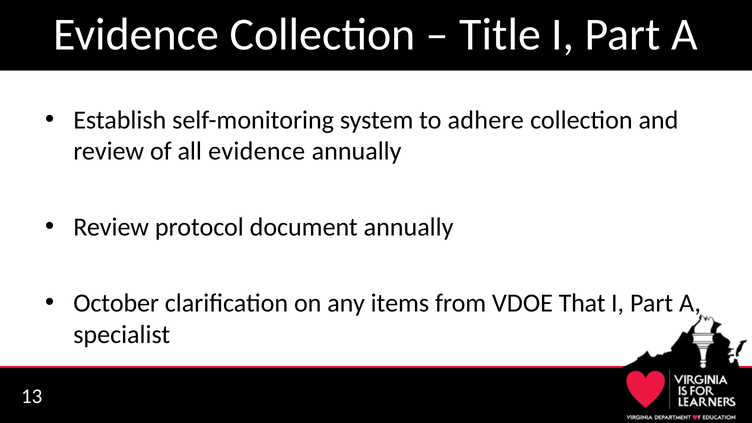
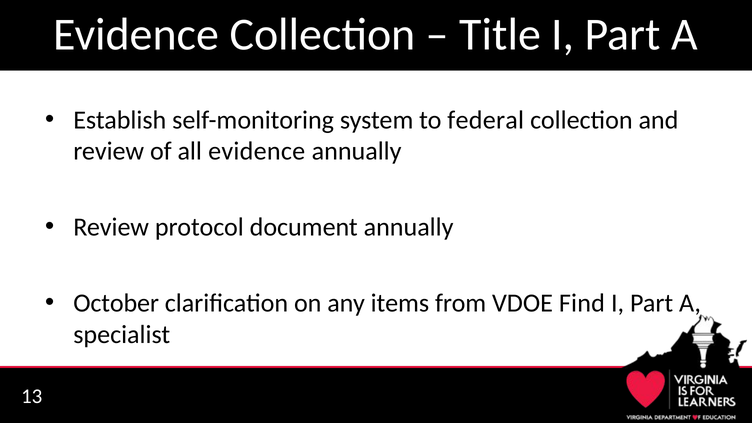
adhere: adhere -> federal
That: That -> Find
